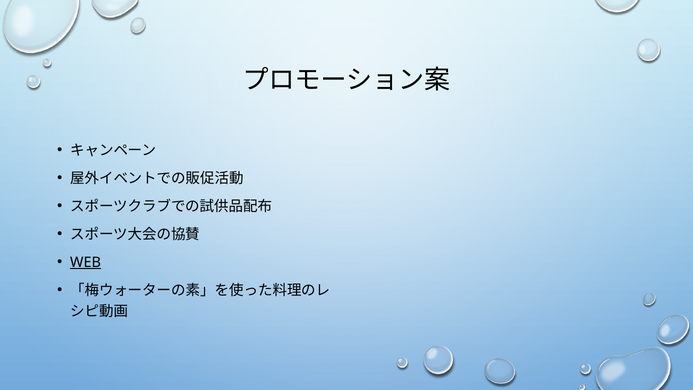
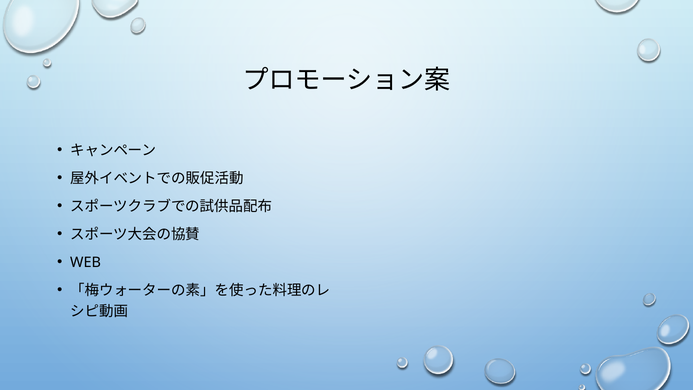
WEB underline: present -> none
